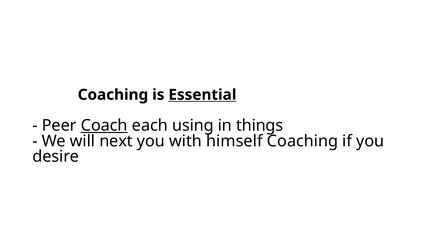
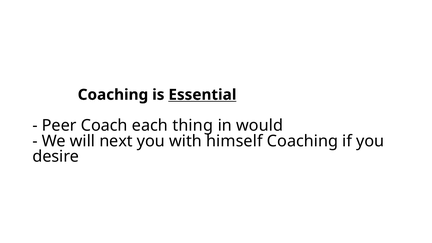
Coach underline: present -> none
using: using -> thing
things: things -> would
